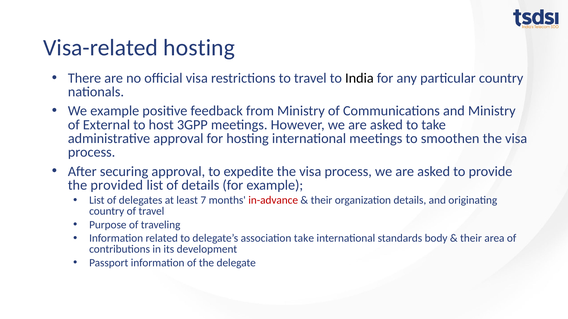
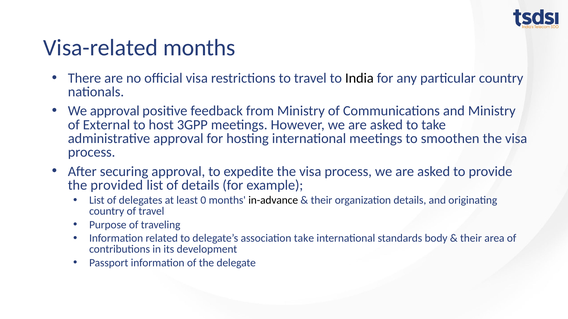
Visa-related hosting: hosting -> months
We example: example -> approval
7: 7 -> 0
in-advance colour: red -> black
